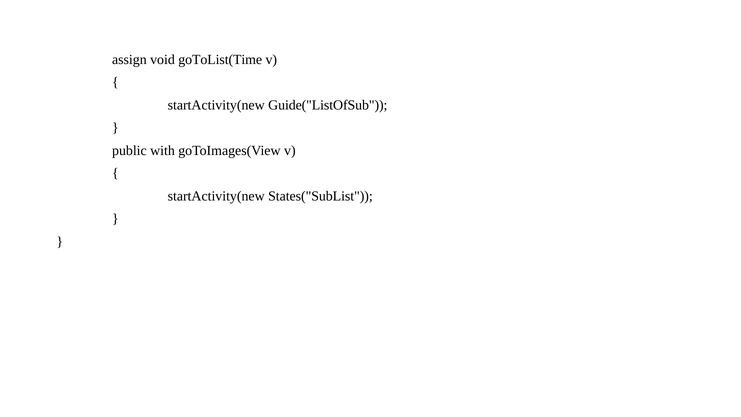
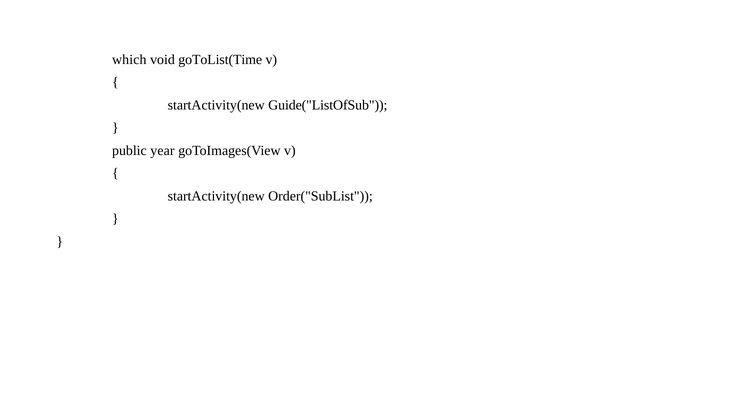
assign: assign -> which
with: with -> year
States("SubList: States("SubList -> Order("SubList
